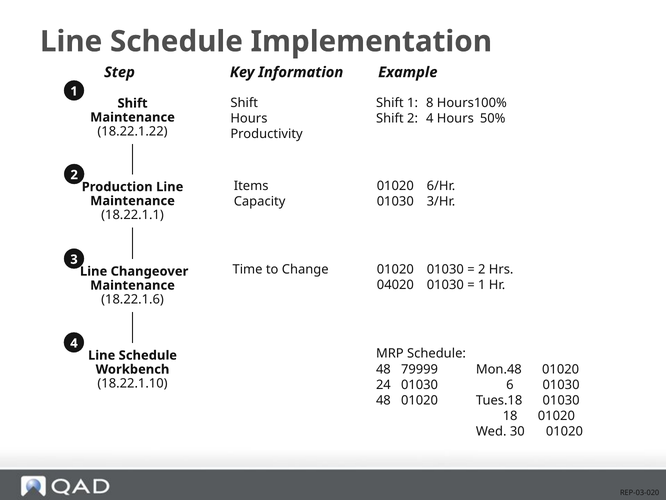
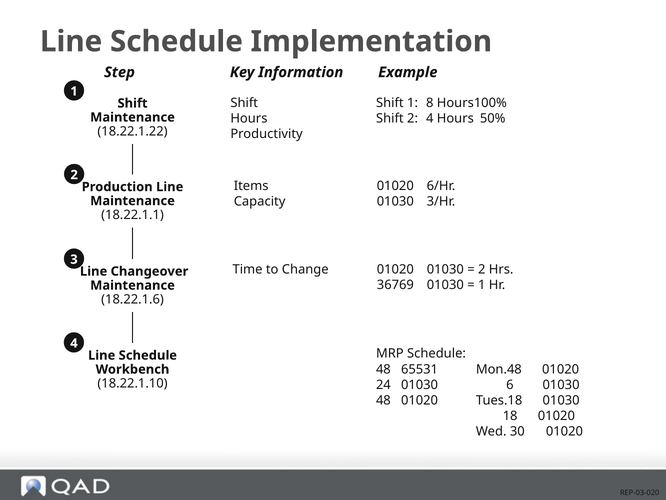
04020: 04020 -> 36769
79999: 79999 -> 65531
